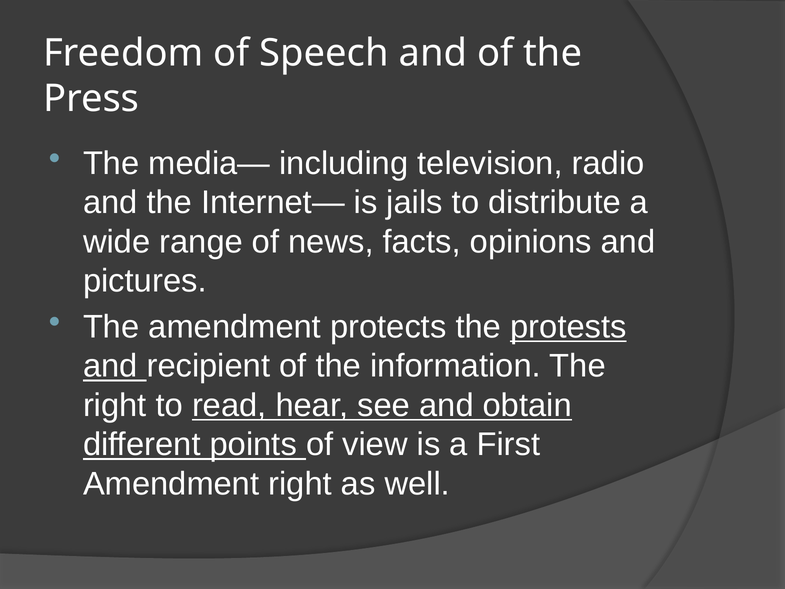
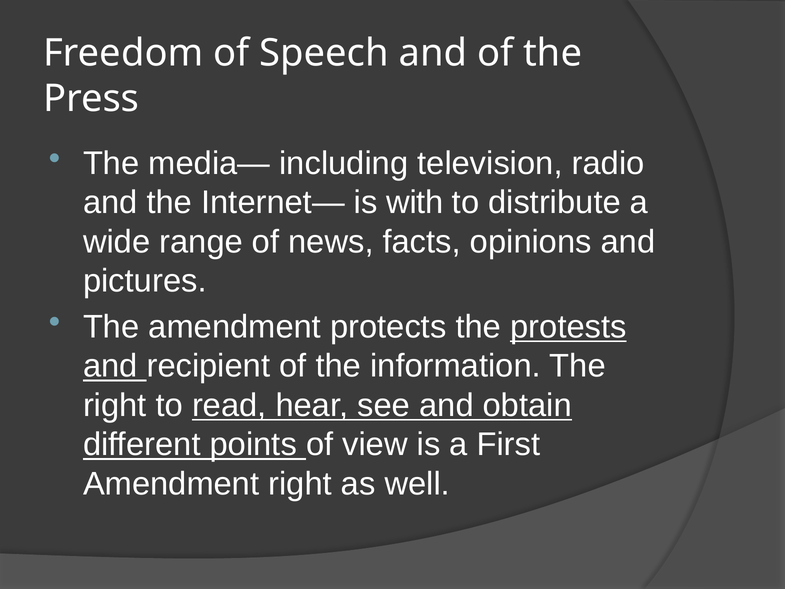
jails: jails -> with
